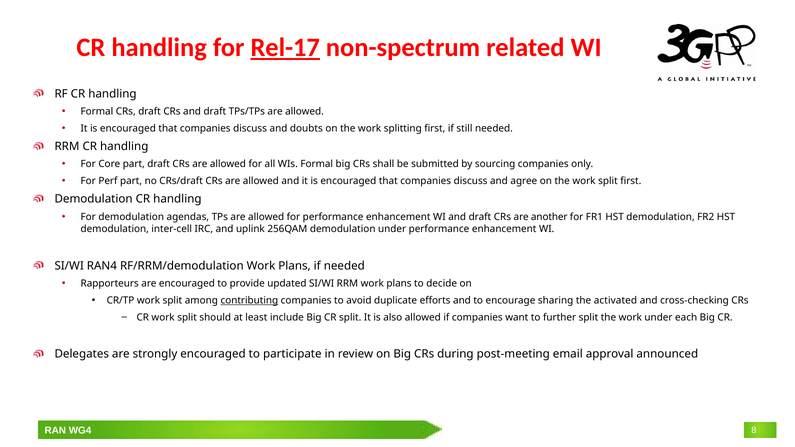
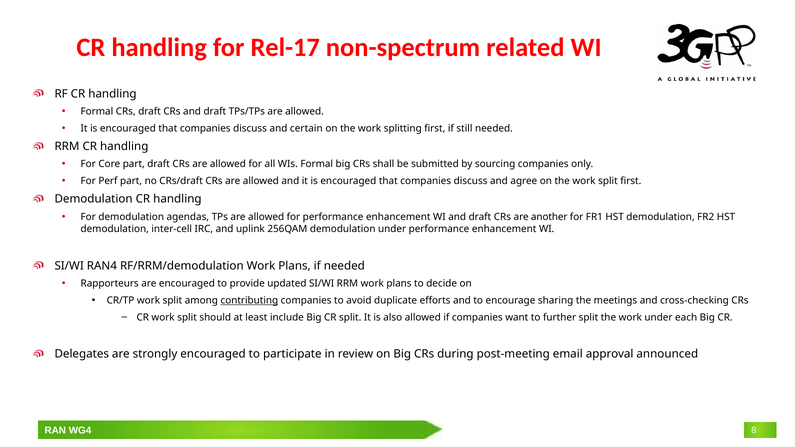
Rel-17 underline: present -> none
doubts: doubts -> certain
activated: activated -> meetings
